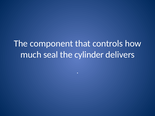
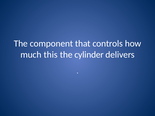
seal: seal -> this
